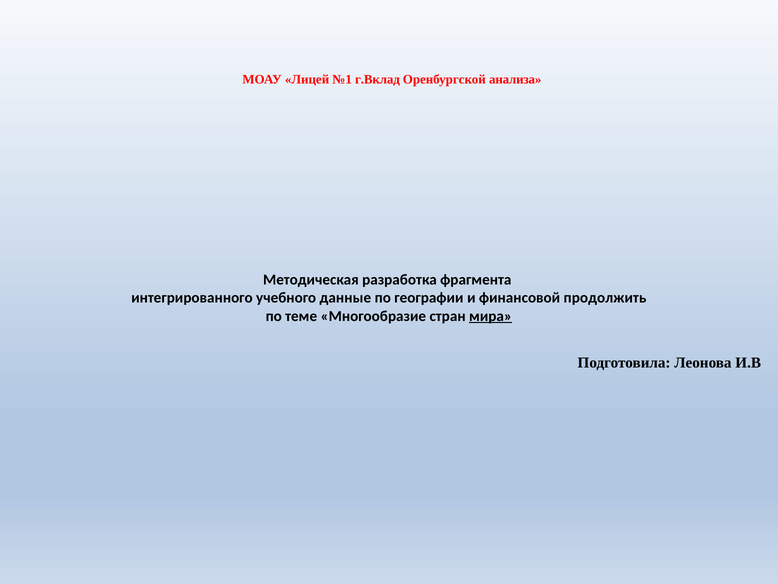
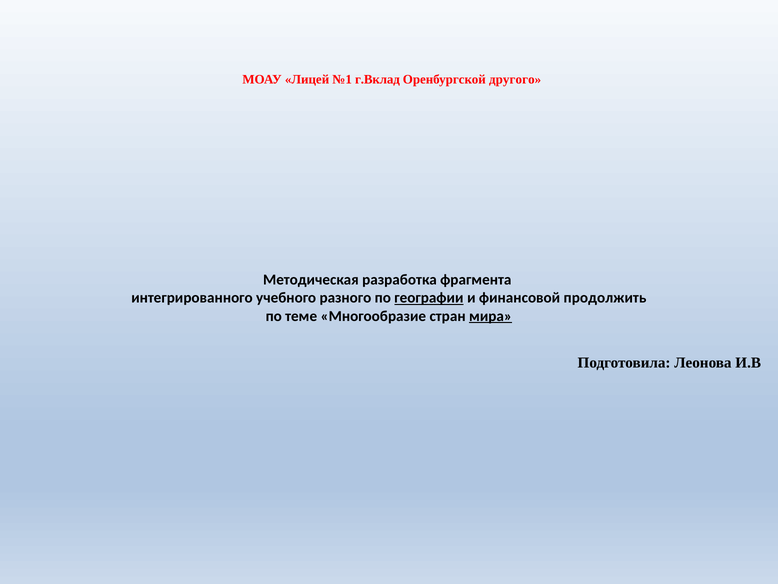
анализа: анализа -> другого
данные: данные -> разного
географии underline: none -> present
